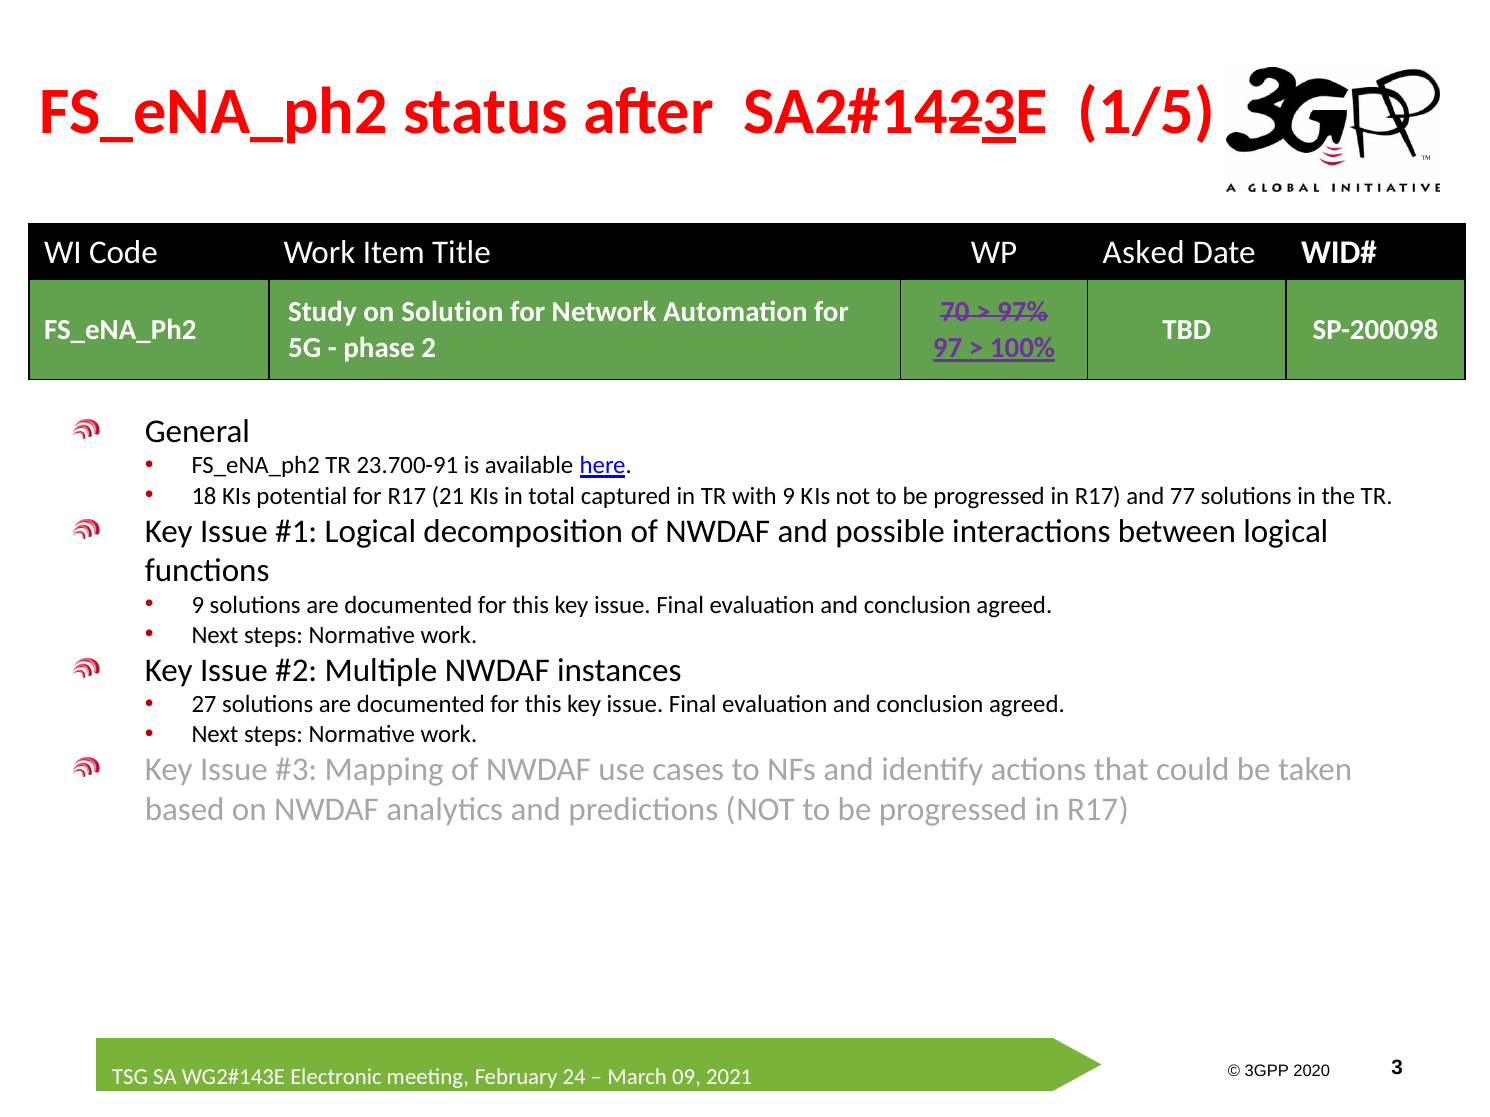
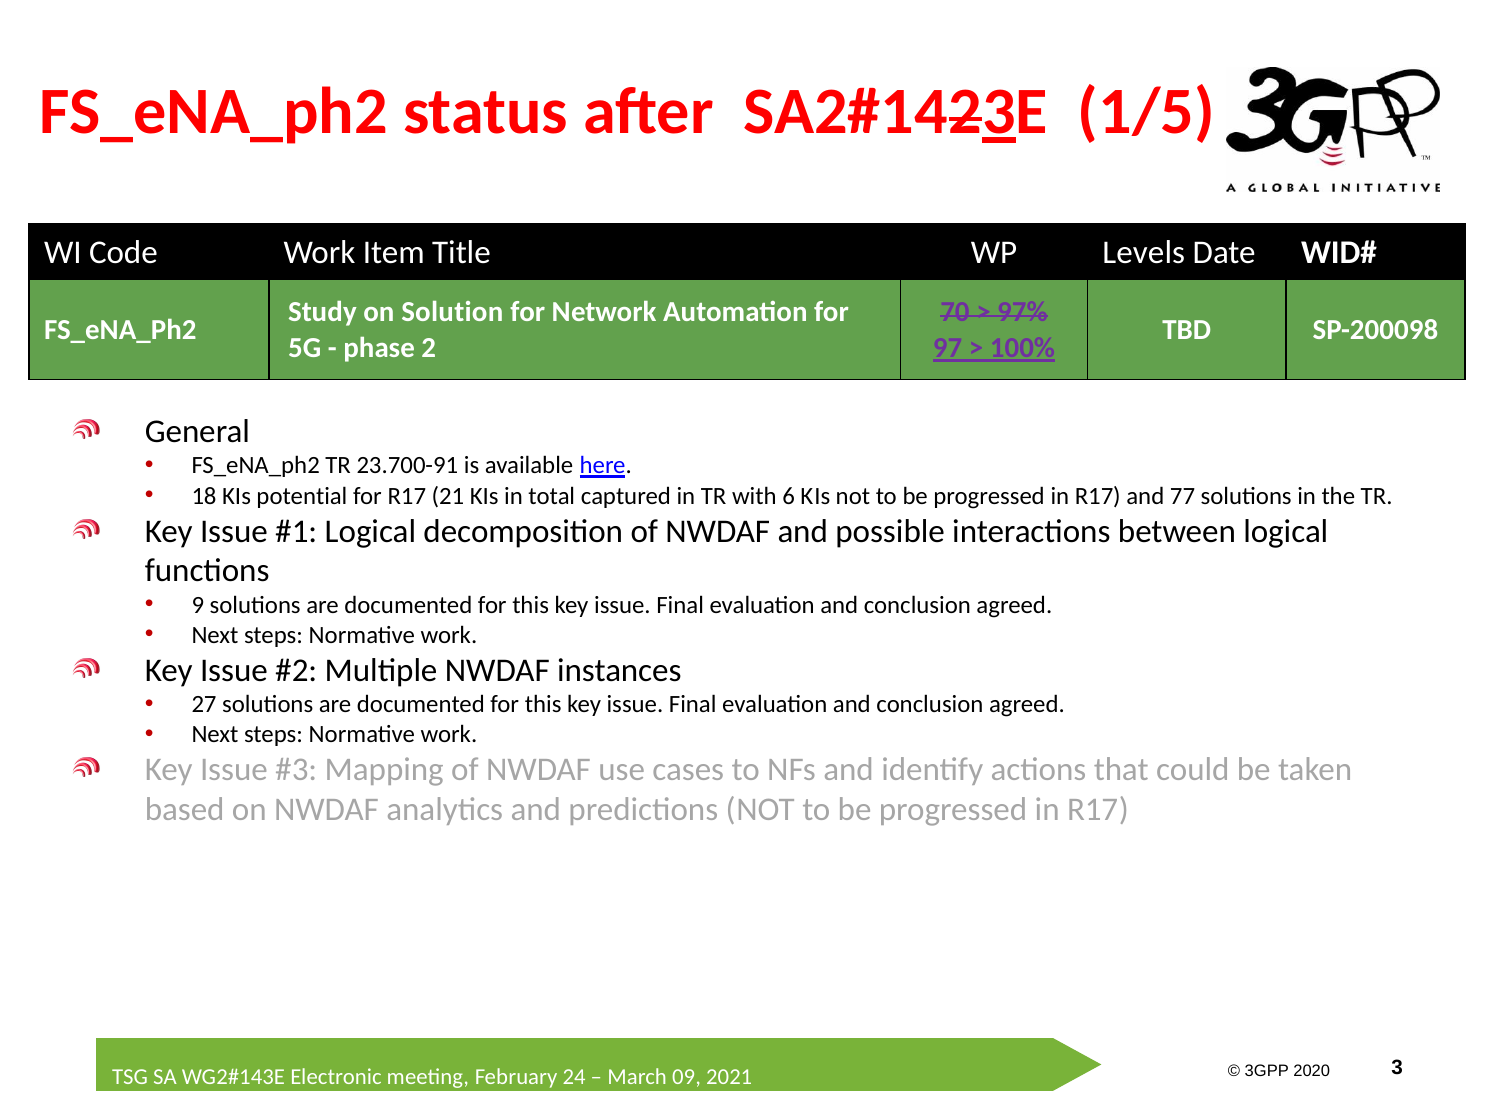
Asked: Asked -> Levels
with 9: 9 -> 6
